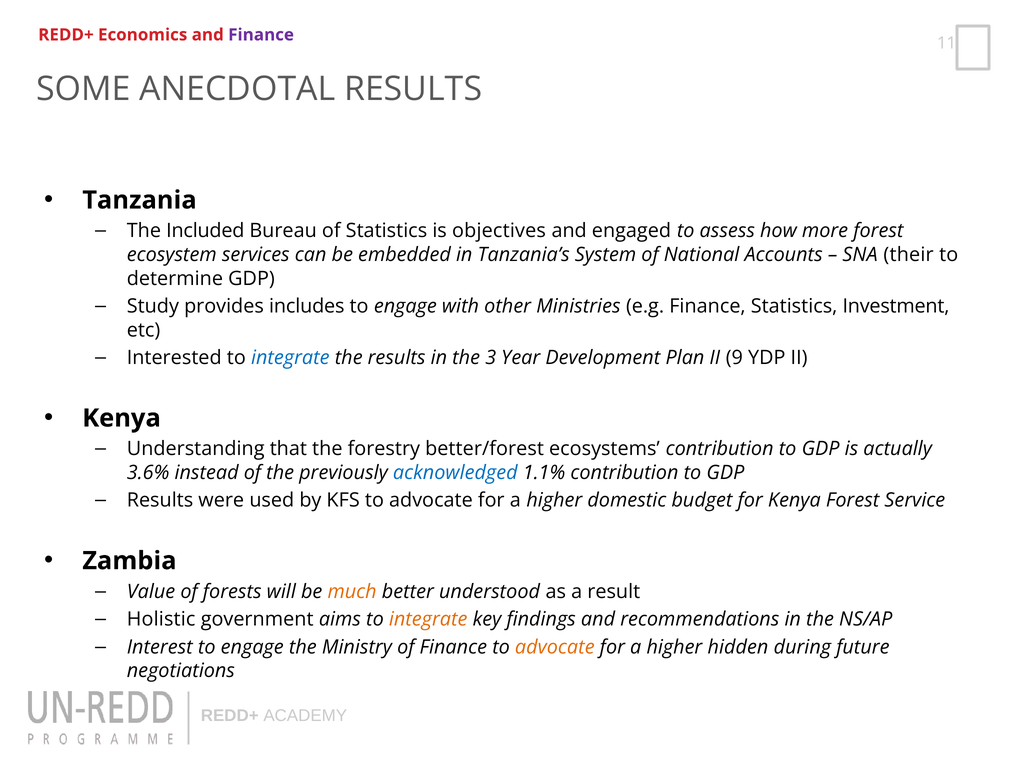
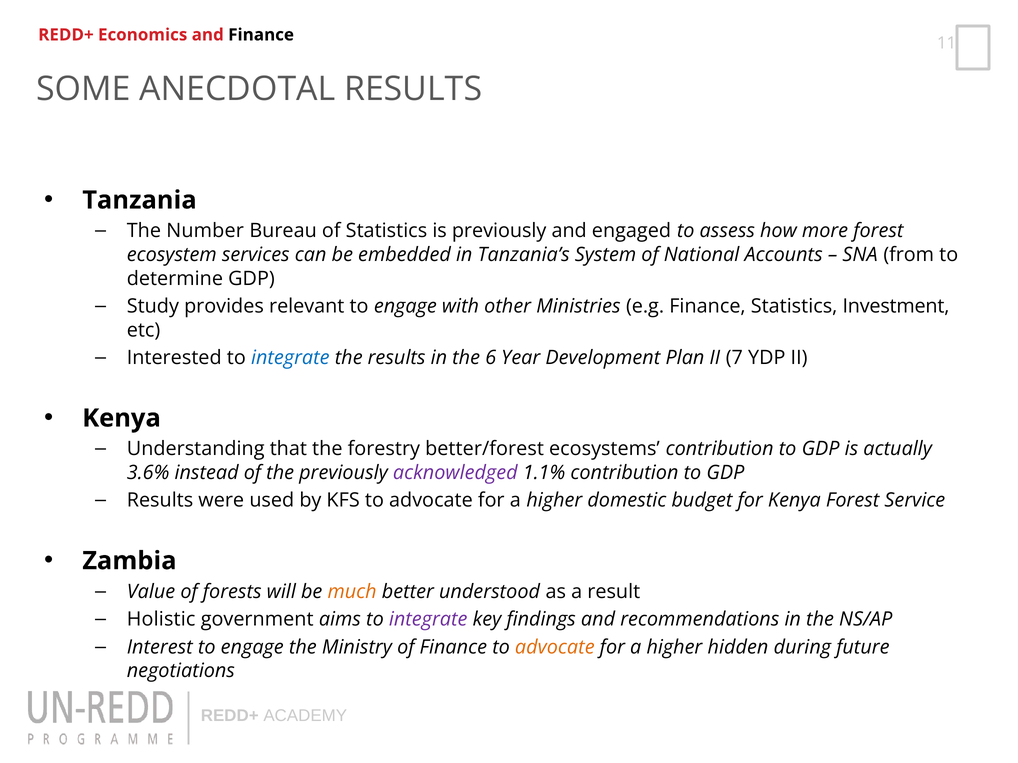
Finance at (261, 35) colour: purple -> black
Included: Included -> Number
is objectives: objectives -> previously
their: their -> from
includes: includes -> relevant
3: 3 -> 6
9: 9 -> 7
acknowledged colour: blue -> purple
integrate at (428, 620) colour: orange -> purple
